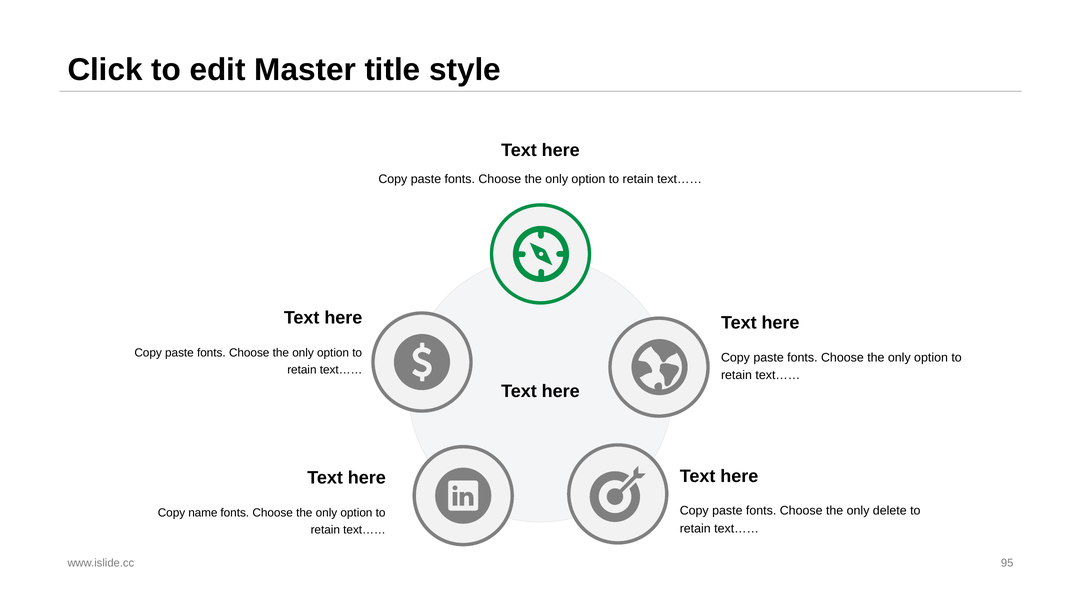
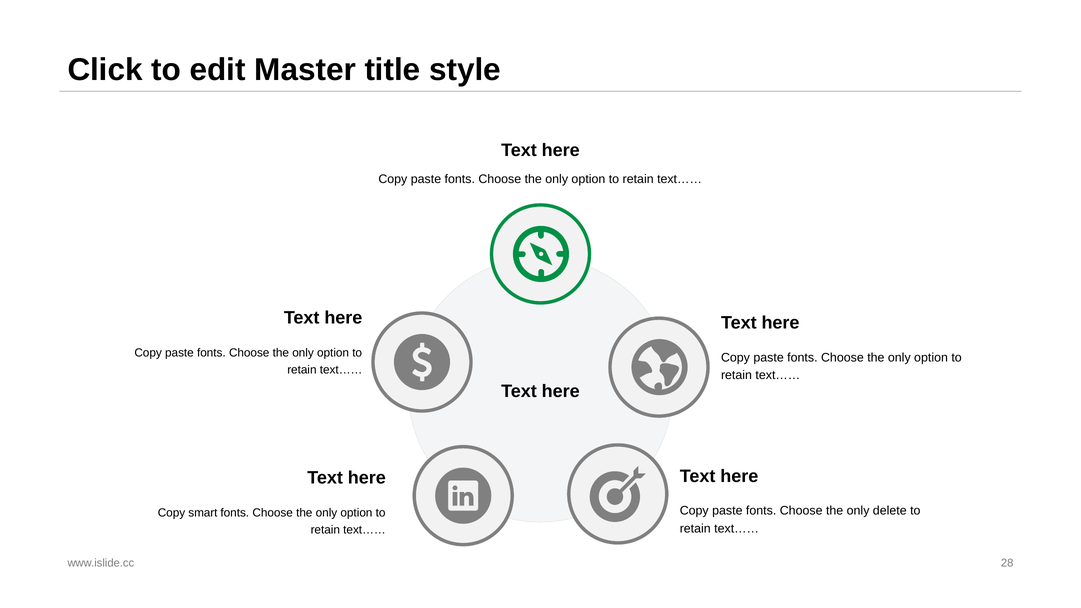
name: name -> smart
95: 95 -> 28
